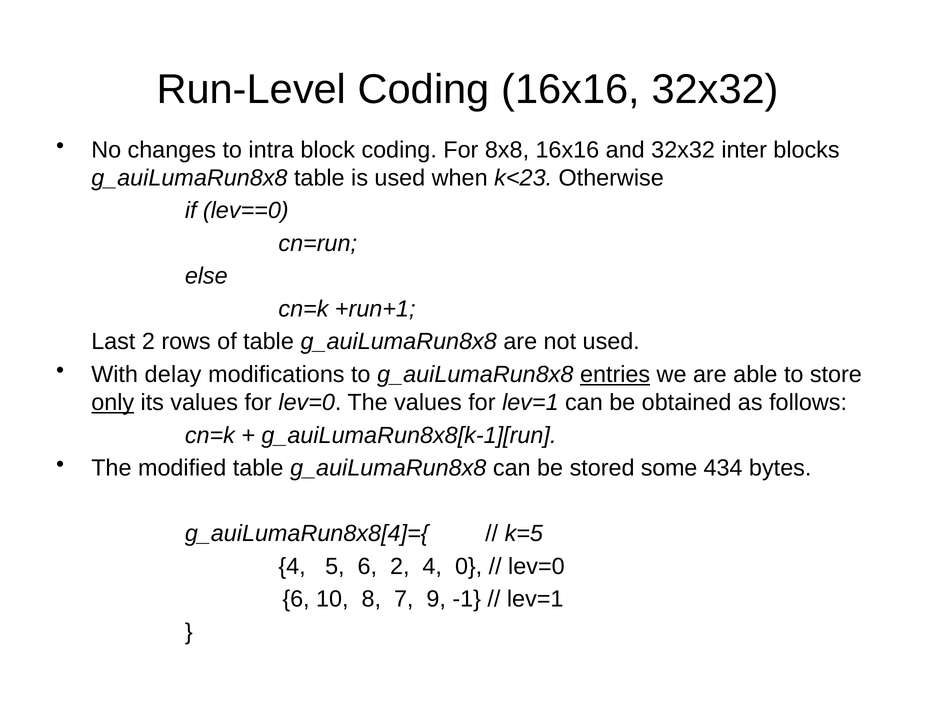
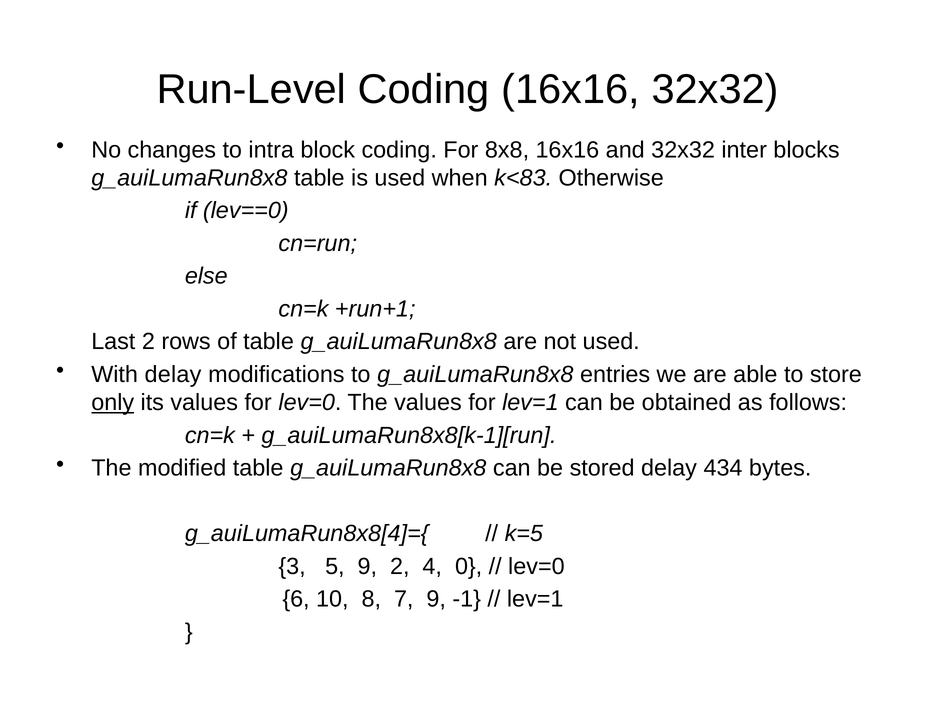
k<23: k<23 -> k<83
entries underline: present -> none
stored some: some -> delay
4 at (292, 566): 4 -> 3
5 6: 6 -> 9
